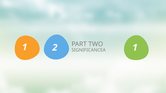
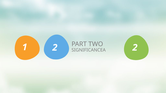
2 1: 1 -> 2
